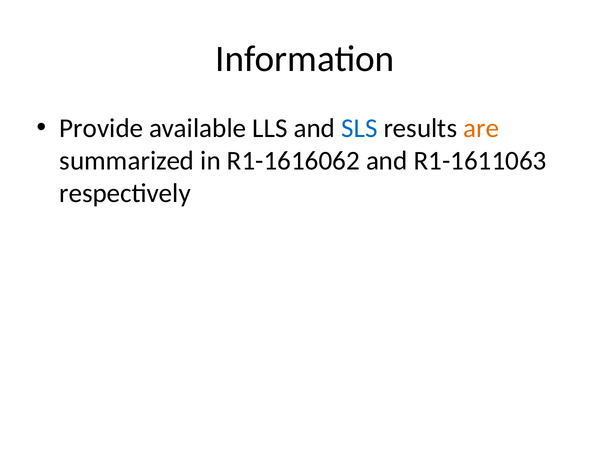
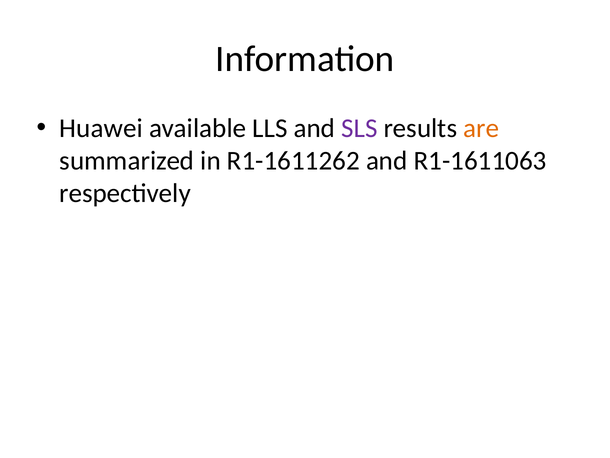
Provide: Provide -> Huawei
SLS colour: blue -> purple
R1-1616062: R1-1616062 -> R1-1611262
